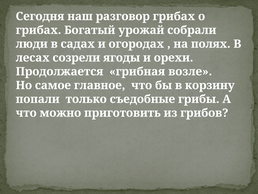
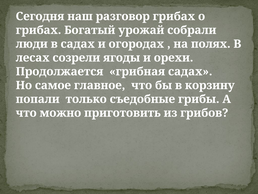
грибная возле: возле -> садах
